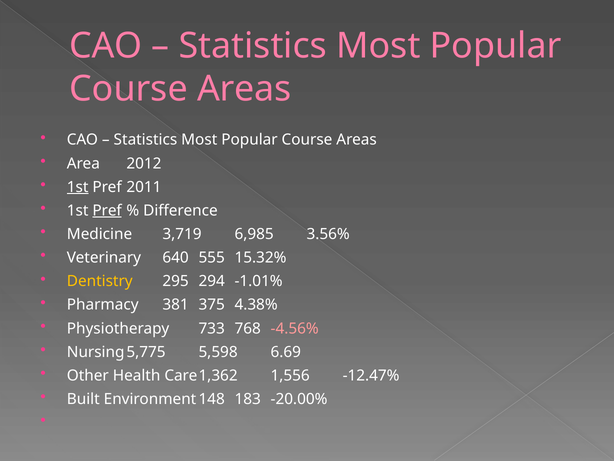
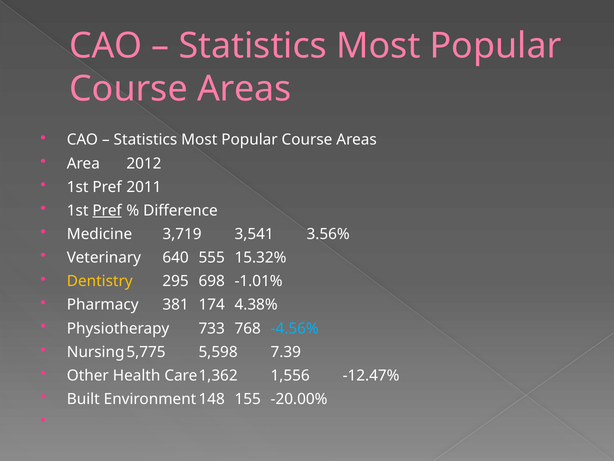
1st at (78, 187) underline: present -> none
6,985: 6,985 -> 3,541
294: 294 -> 698
375: 375 -> 174
-4.56% colour: pink -> light blue
6.69: 6.69 -> 7.39
183: 183 -> 155
